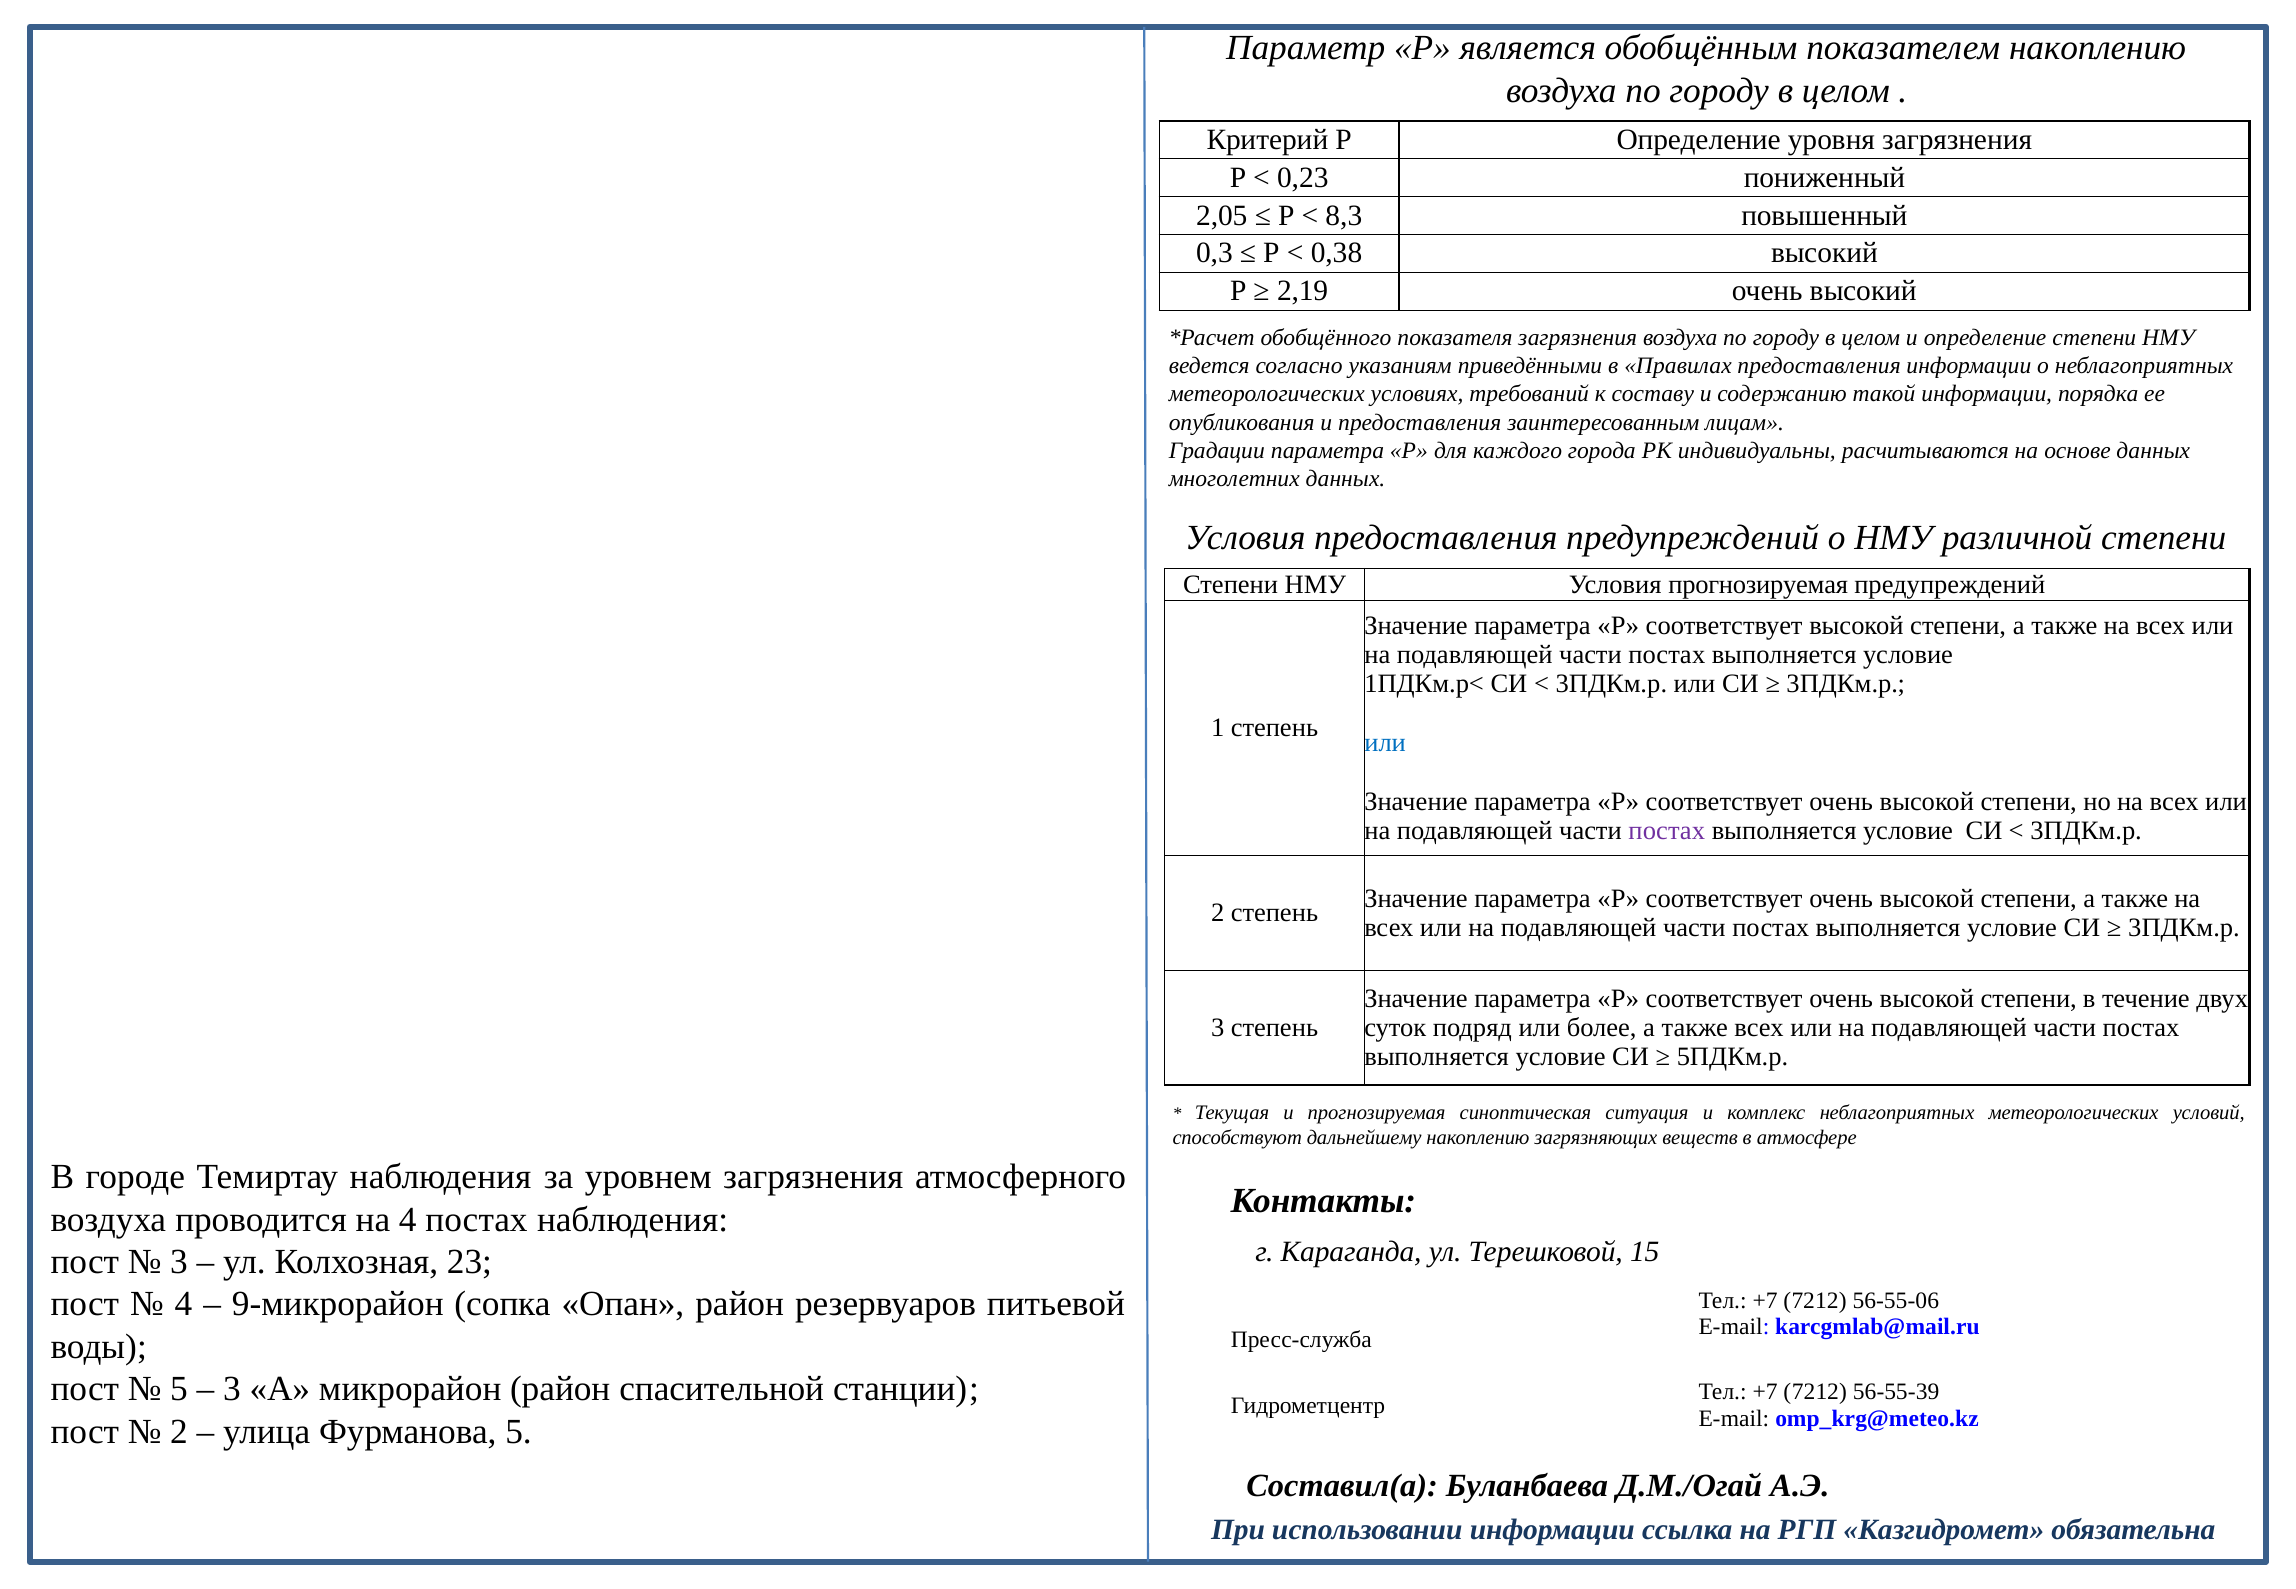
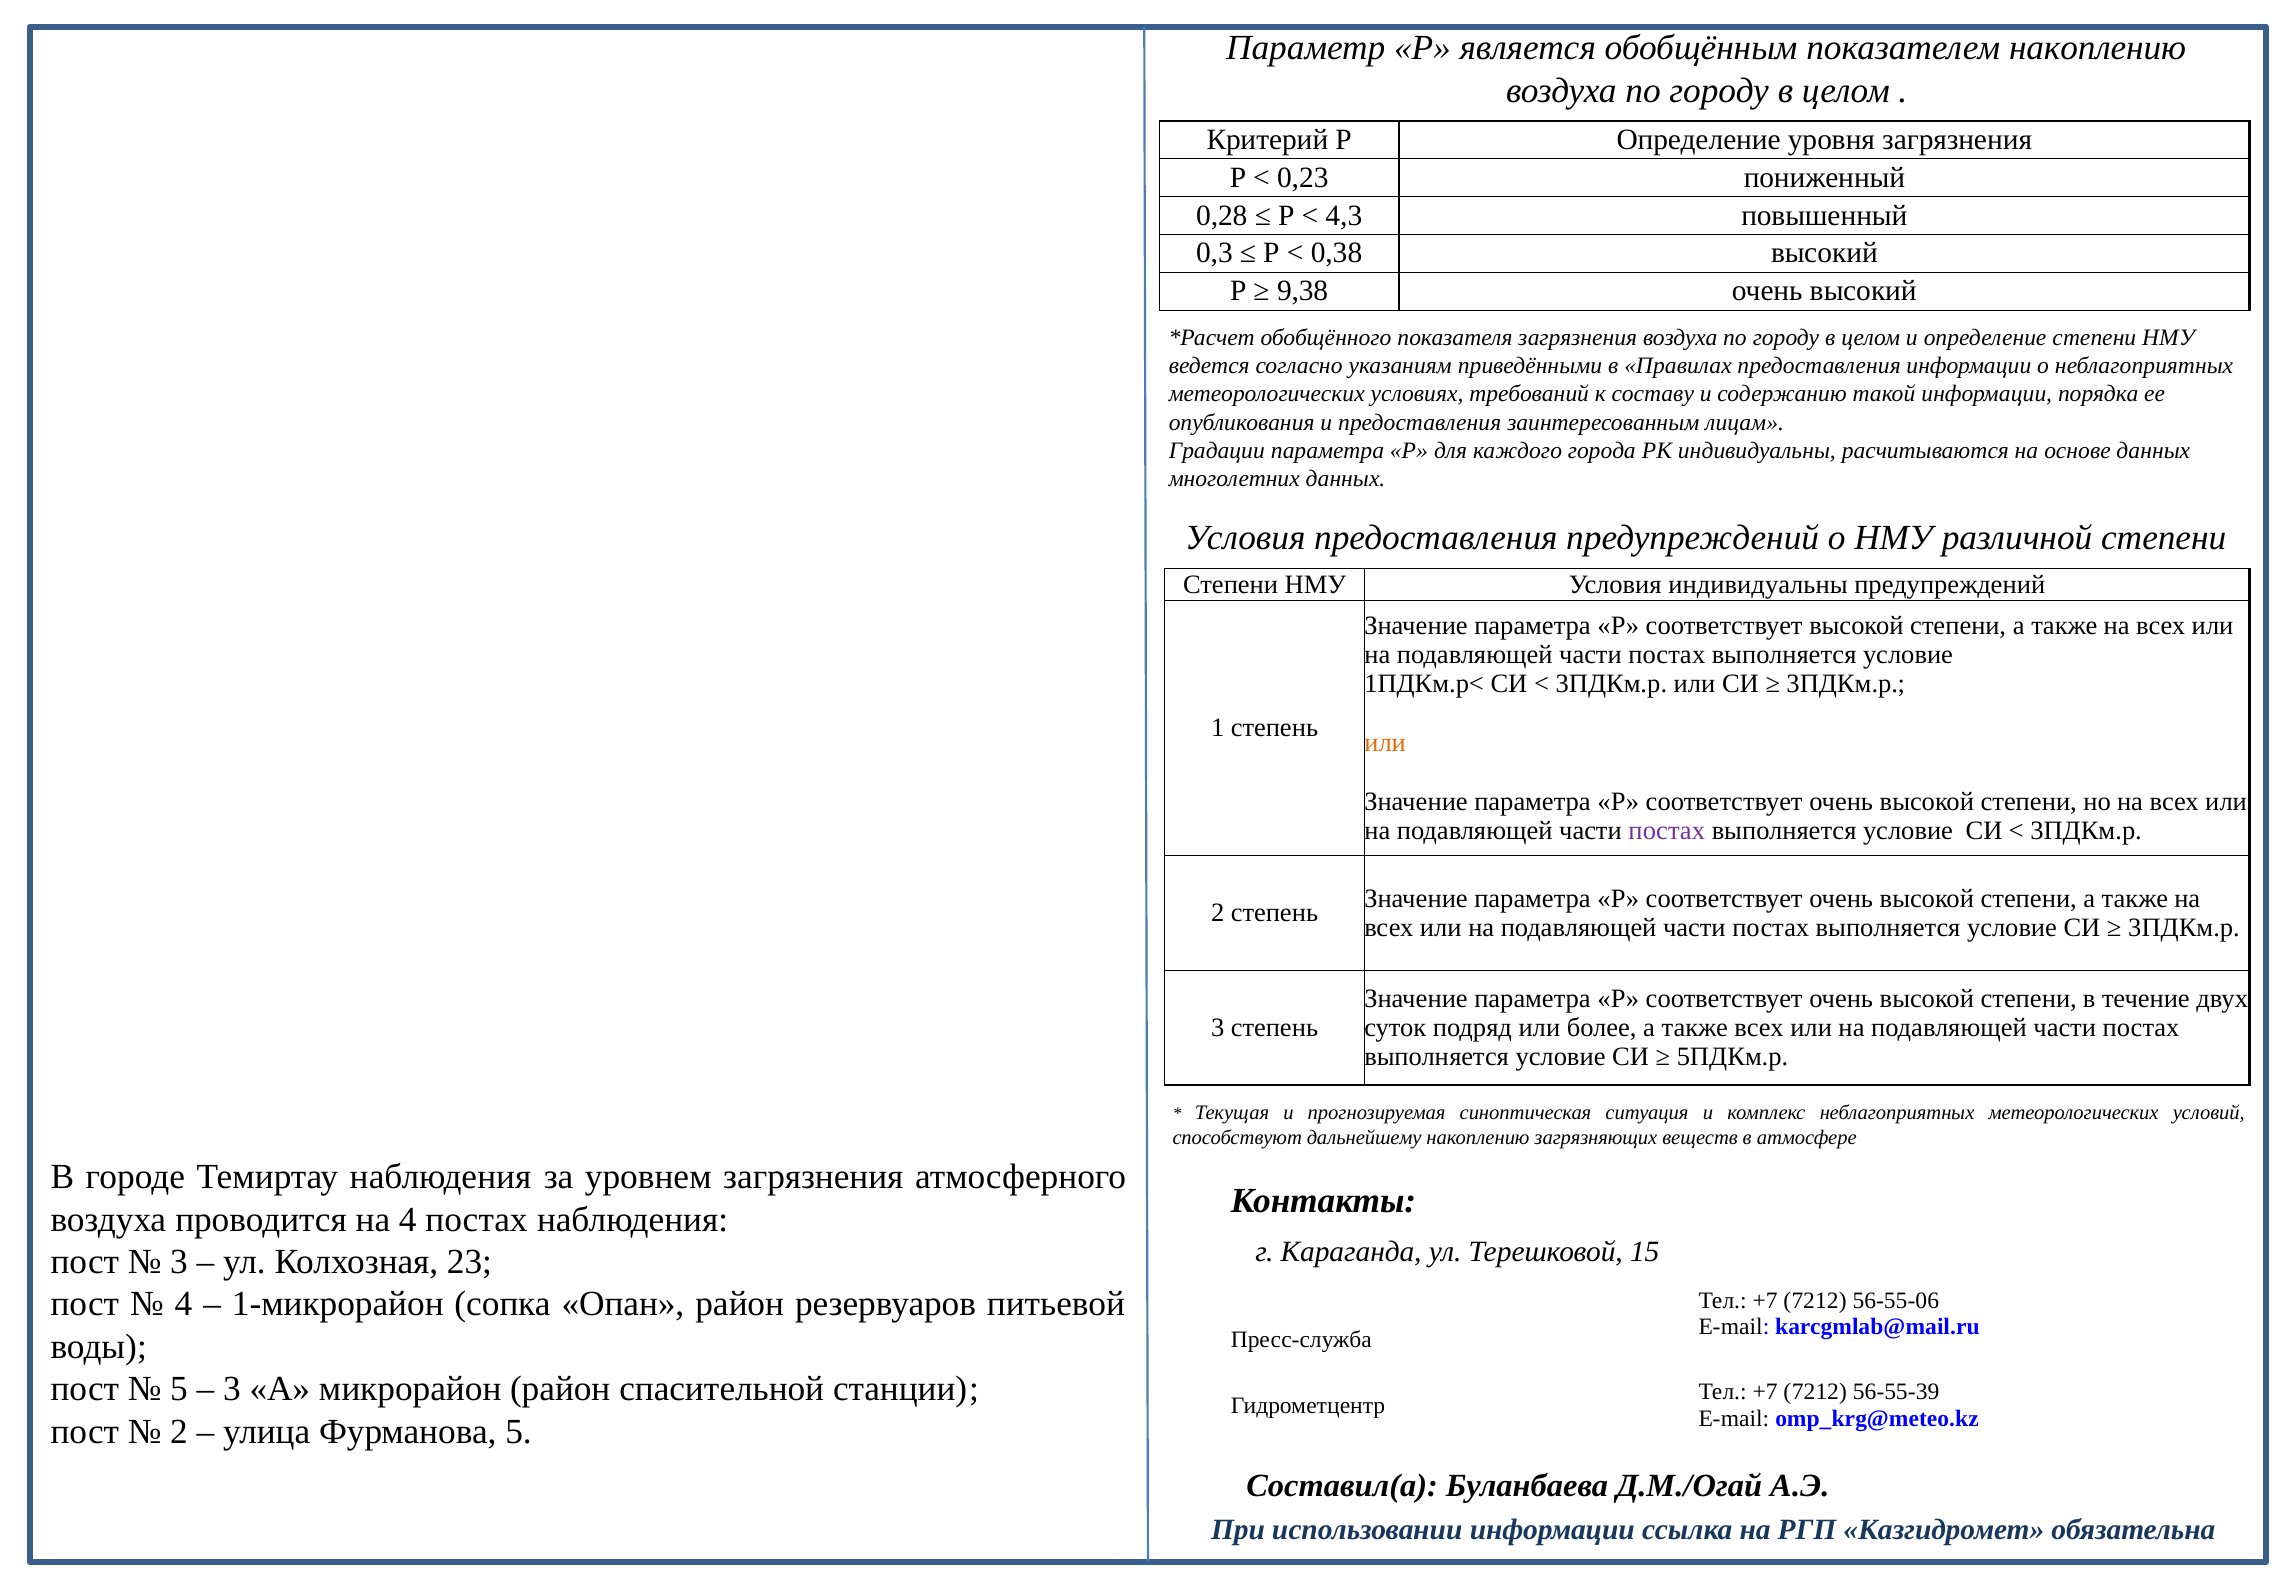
2,05: 2,05 -> 0,28
8,3: 8,3 -> 4,3
2,19: 2,19 -> 9,38
Условия прогнозируемая: прогнозируемая -> индивидуальны
или at (1385, 743) colour: blue -> orange
9-микрорайон: 9-микрорайон -> 1-микрорайон
